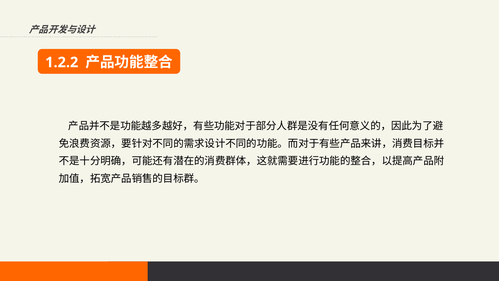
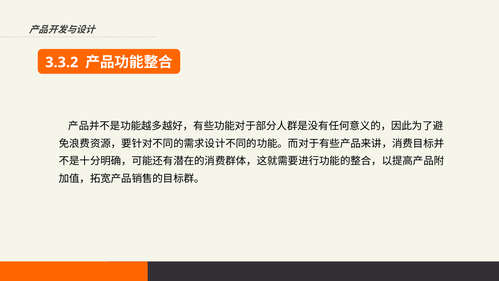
1.2.2: 1.2.2 -> 3.3.2
